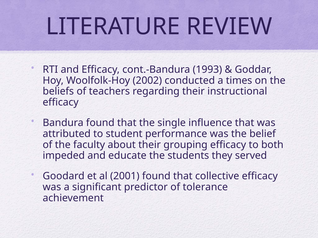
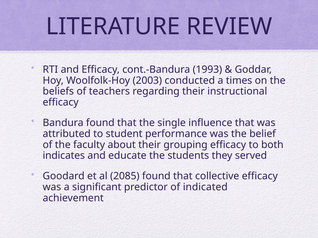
2002: 2002 -> 2003
impeded: impeded -> indicates
2001: 2001 -> 2085
tolerance: tolerance -> indicated
